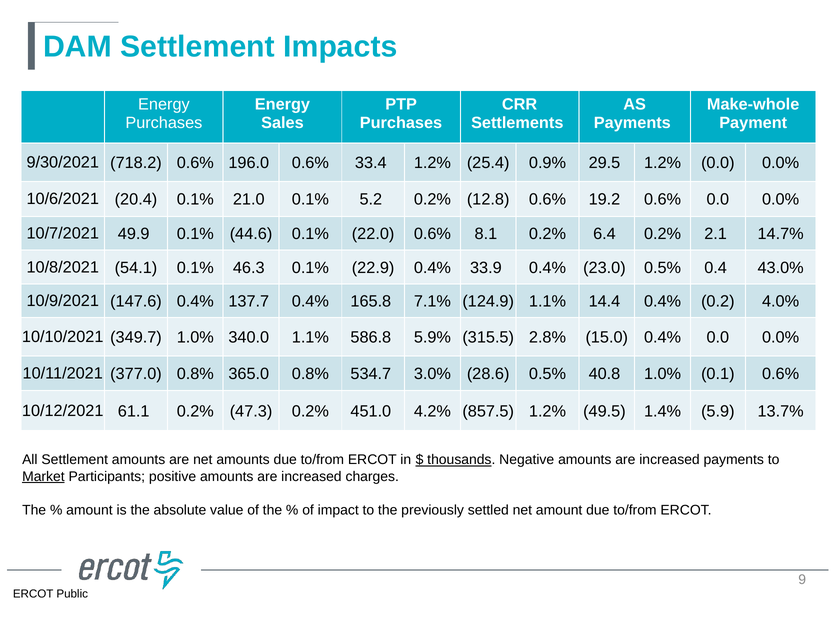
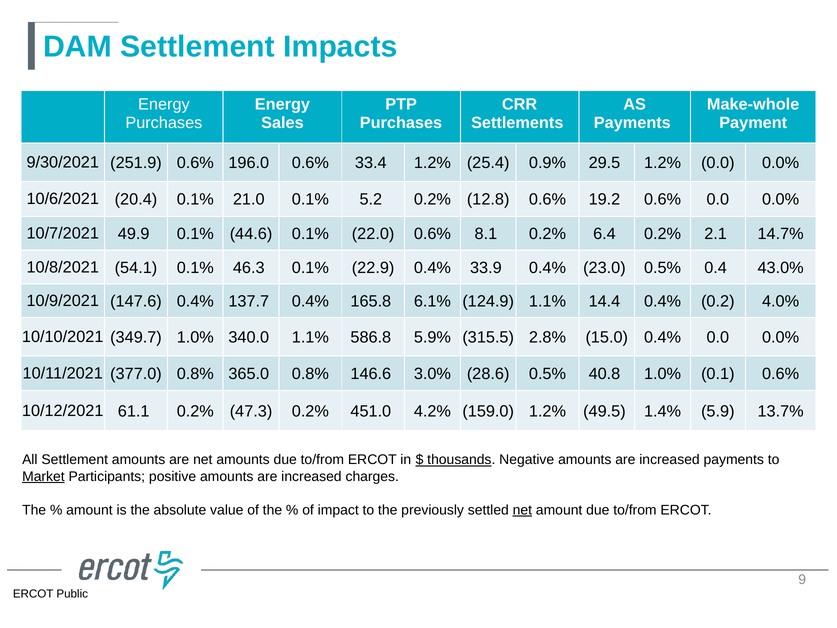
718.2: 718.2 -> 251.9
7.1%: 7.1% -> 6.1%
534.7: 534.7 -> 146.6
857.5: 857.5 -> 159.0
net at (522, 510) underline: none -> present
